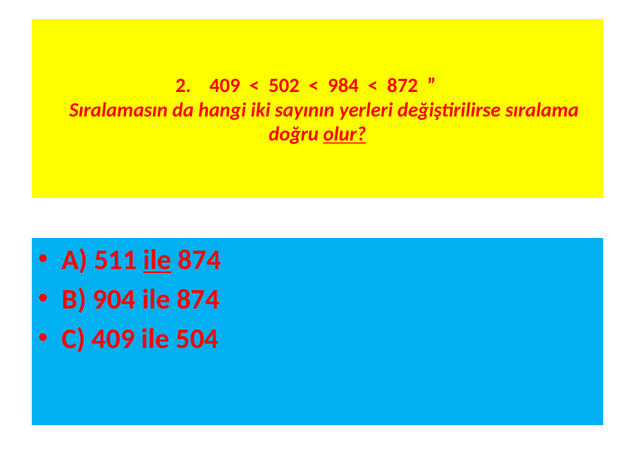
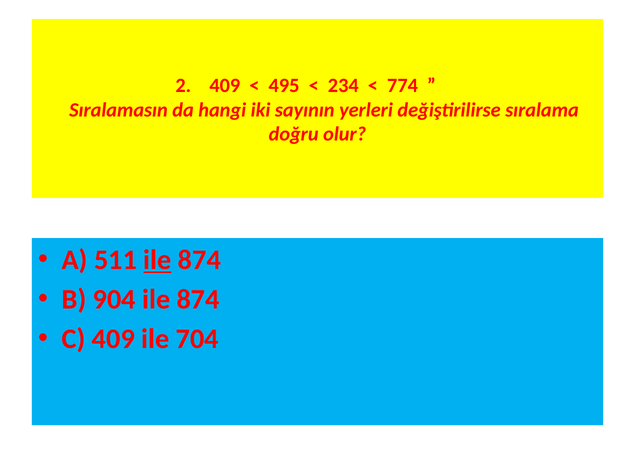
502: 502 -> 495
984: 984 -> 234
872: 872 -> 774
olur underline: present -> none
504: 504 -> 704
